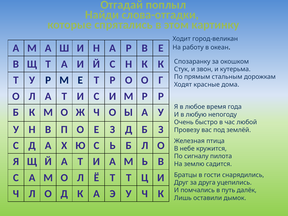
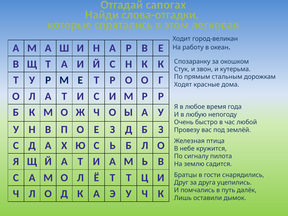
поплыл: поплыл -> сапогах
картинку: картинку -> легковая
